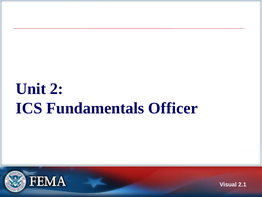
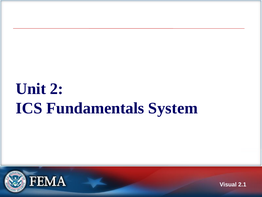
Officer: Officer -> System
